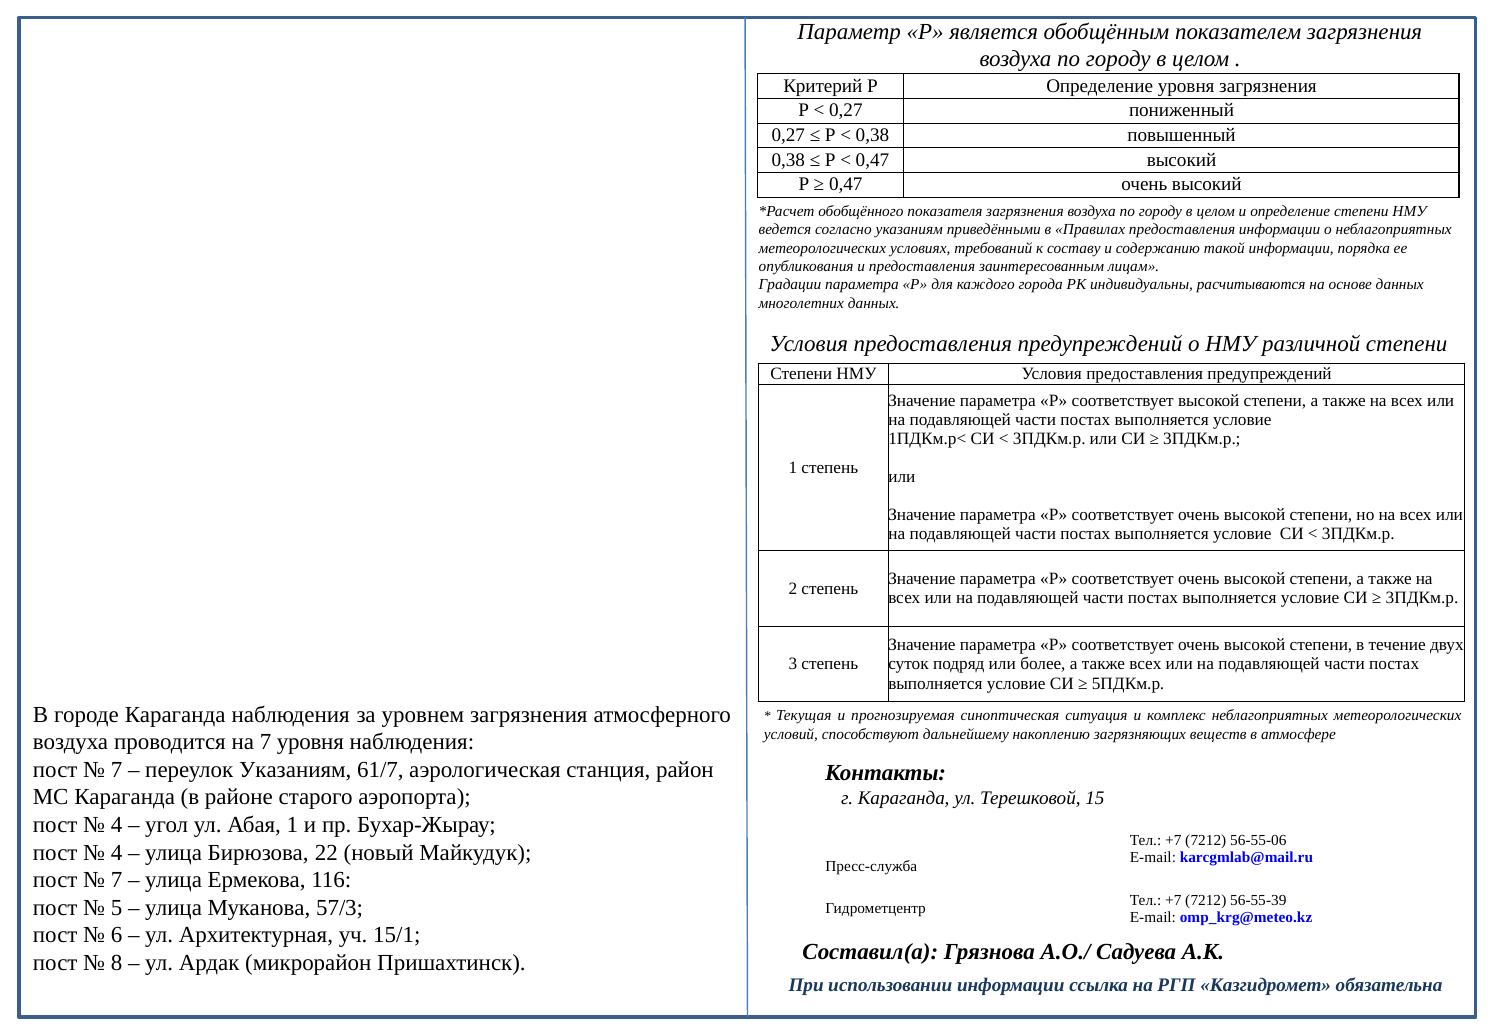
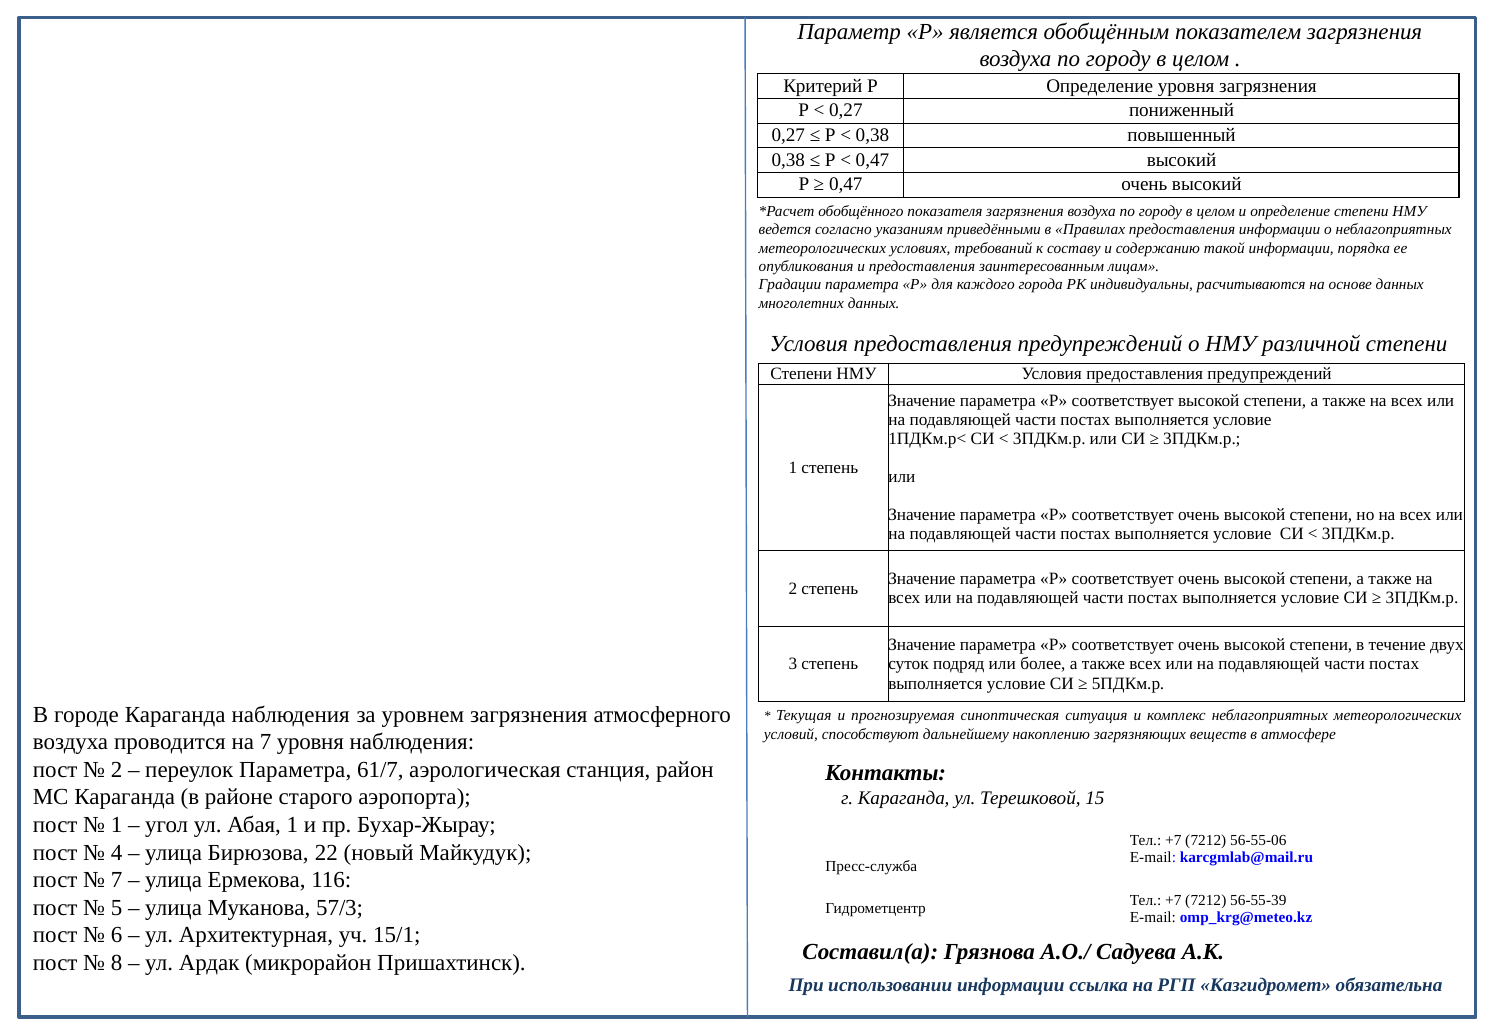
7 at (117, 770): 7 -> 2
переулок Указаниям: Указаниям -> Параметра
4 at (117, 825): 4 -> 1
